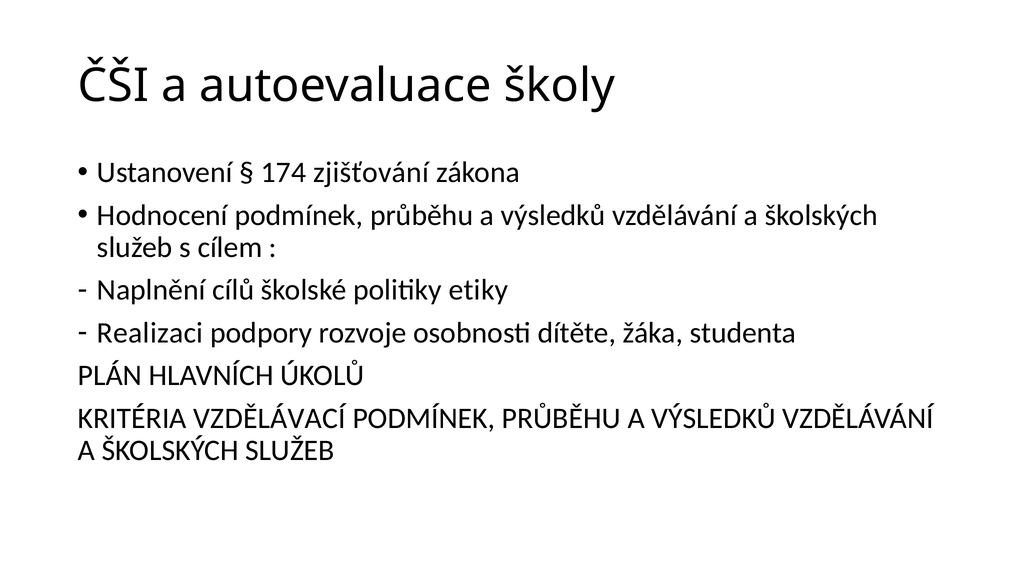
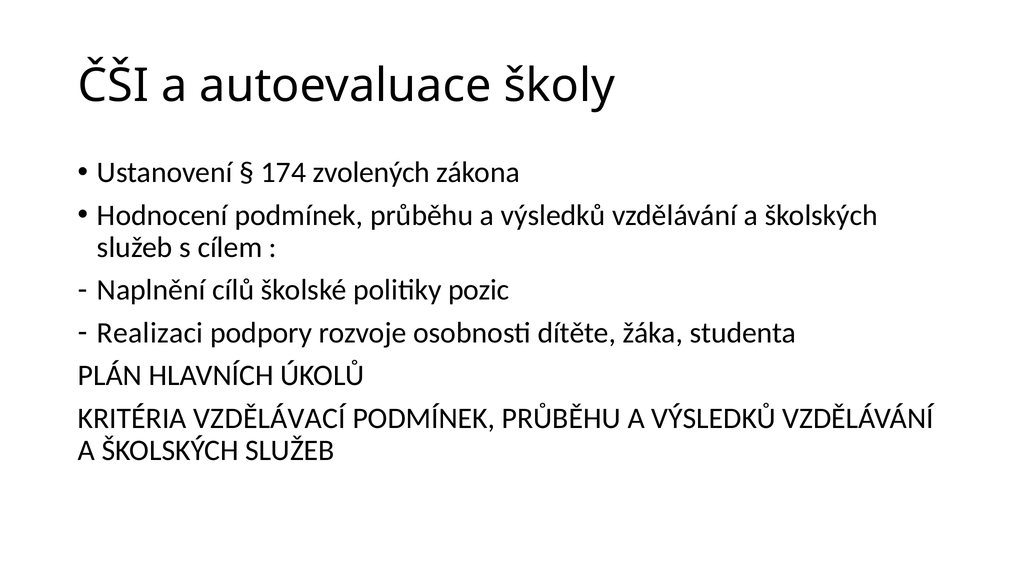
zjišťování: zjišťování -> zvolených
etiky: etiky -> pozic
